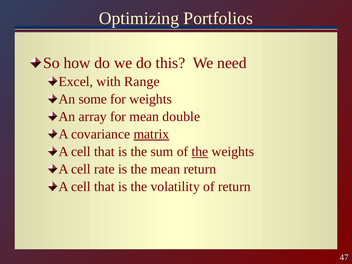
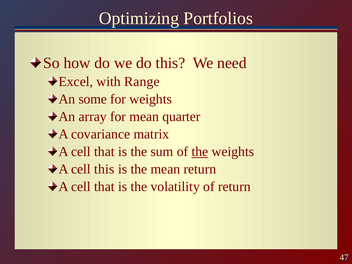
double: double -> quarter
matrix underline: present -> none
cell rate: rate -> this
